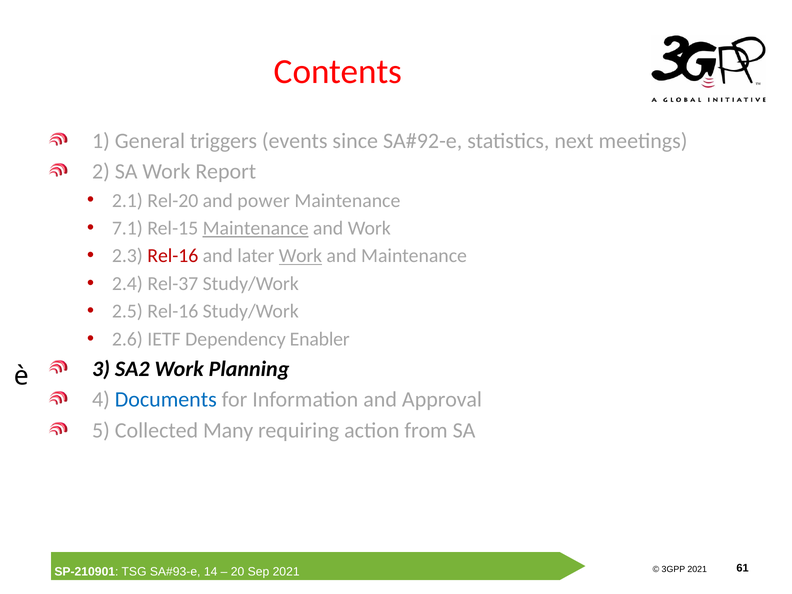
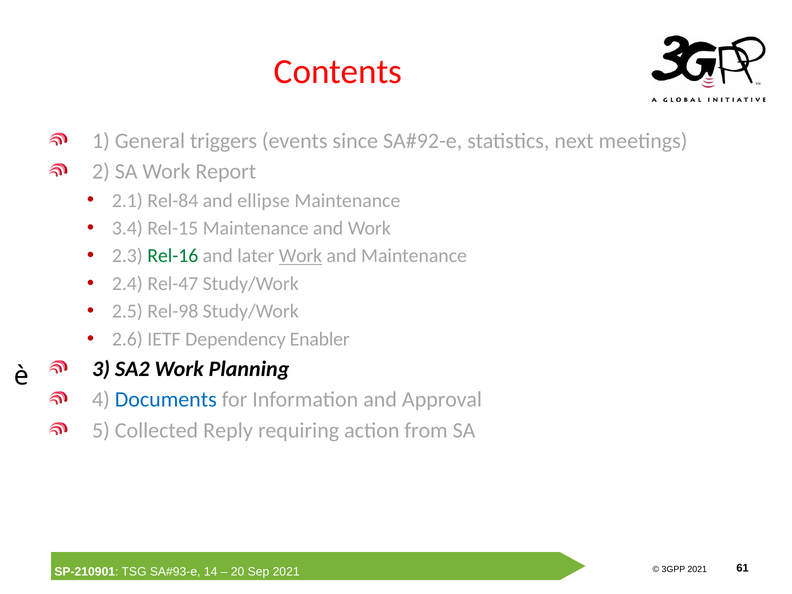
Rel-20: Rel-20 -> Rel-84
power: power -> ellipse
7.1: 7.1 -> 3.4
Maintenance at (256, 228) underline: present -> none
Rel-16 at (173, 256) colour: red -> green
Rel-37: Rel-37 -> Rel-47
2.5 Rel-16: Rel-16 -> Rel-98
Many: Many -> Reply
